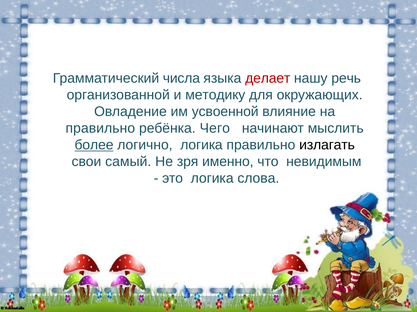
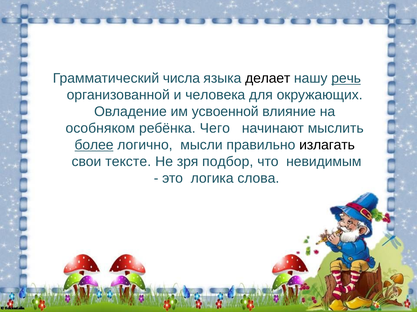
делает colour: red -> black
речь underline: none -> present
методику: методику -> человека
правильно at (100, 129): правильно -> особняком
логично логика: логика -> мысли
самый: самый -> тексте
именно: именно -> подбор
